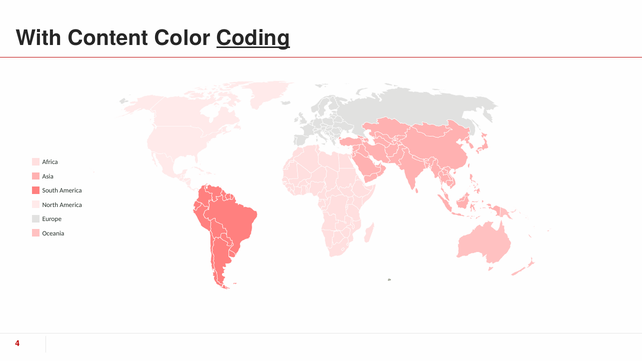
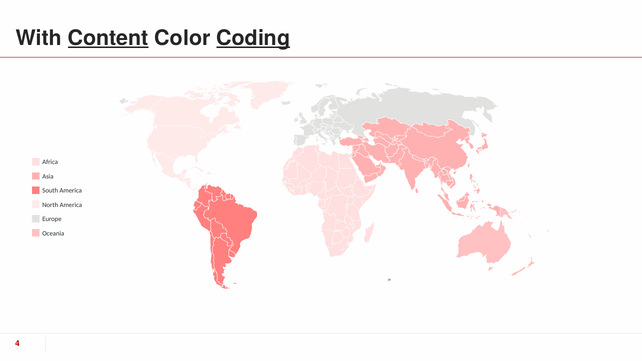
Content underline: none -> present
